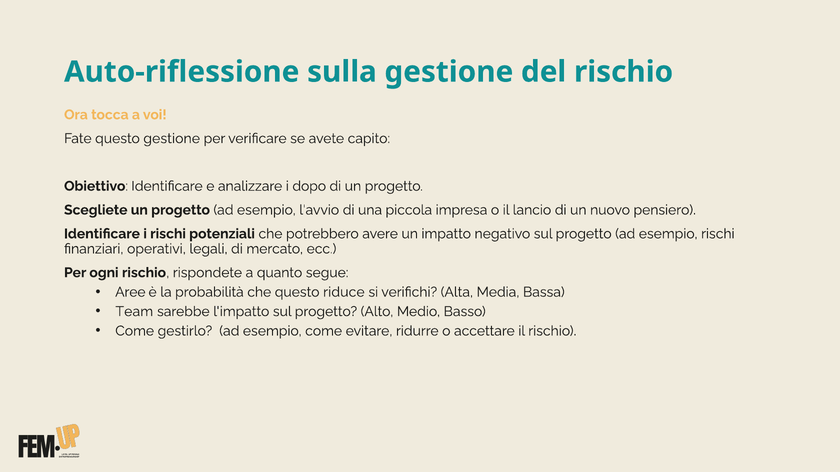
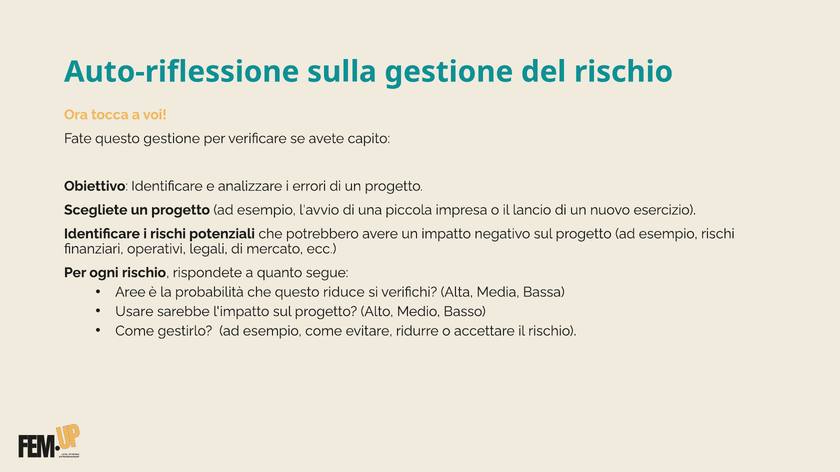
dopo: dopo -> errori
pensiero: pensiero -> esercizio
Team: Team -> Usare
